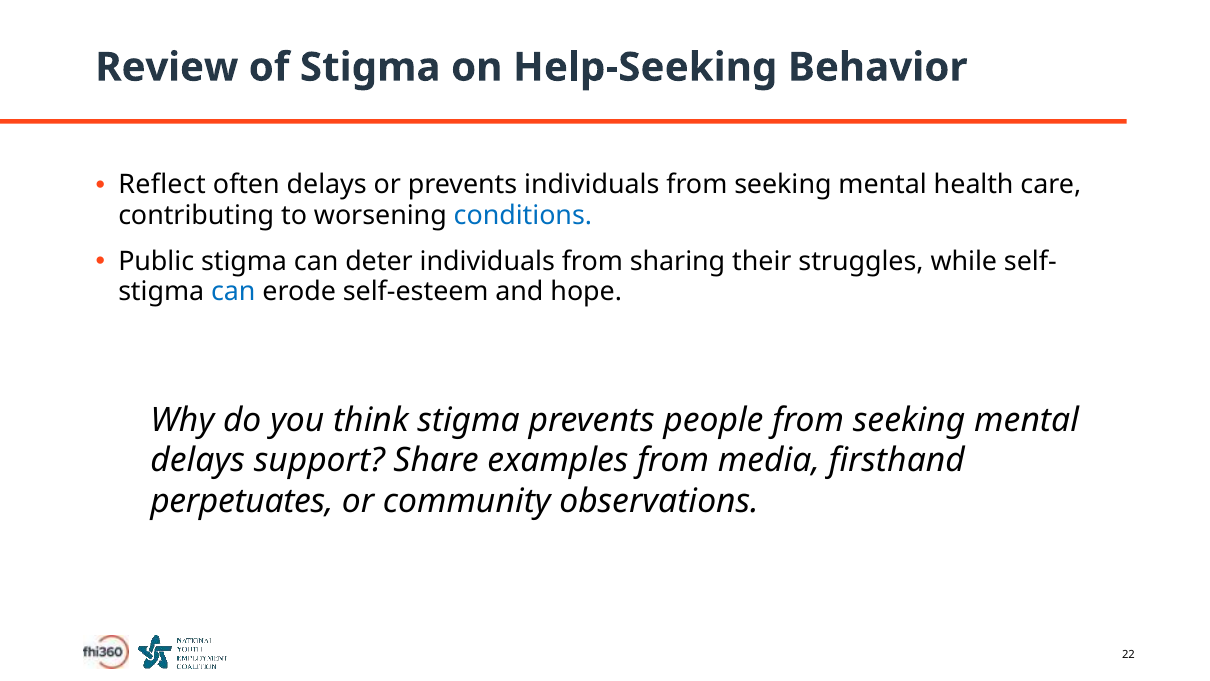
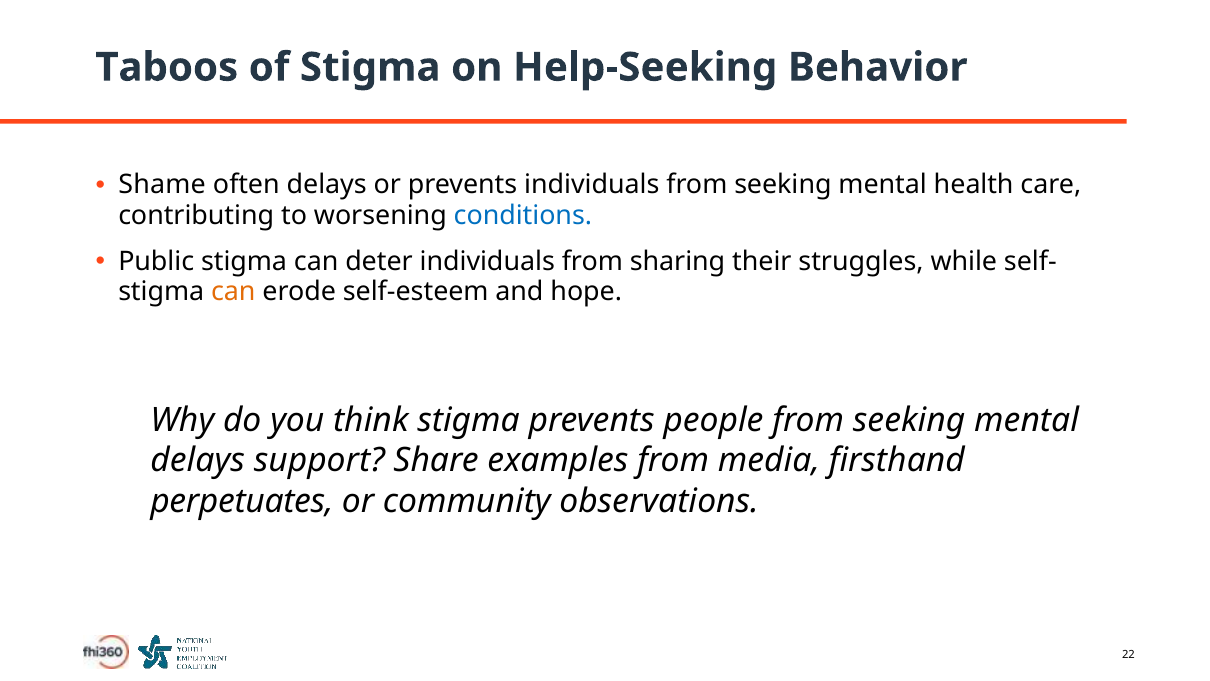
Review: Review -> Taboos
Reflect: Reflect -> Shame
can at (233, 292) colour: blue -> orange
